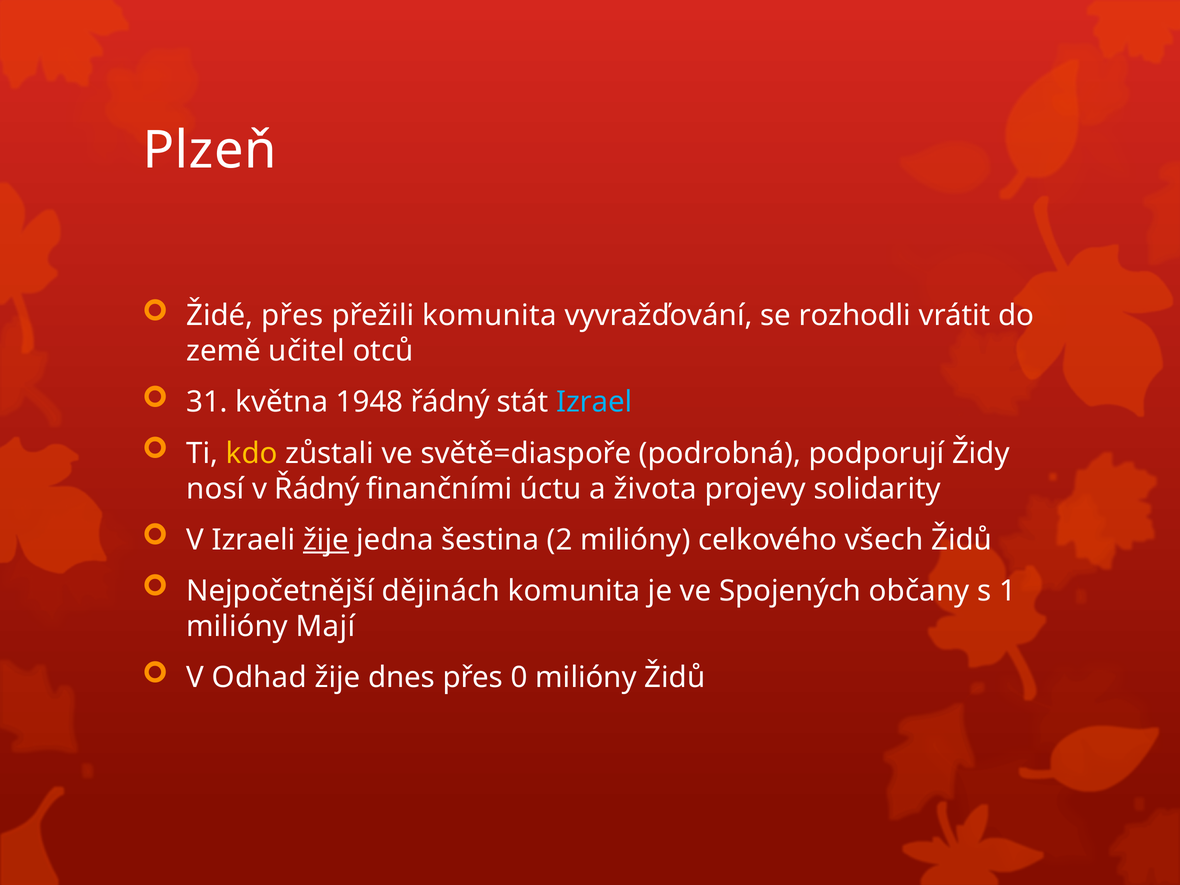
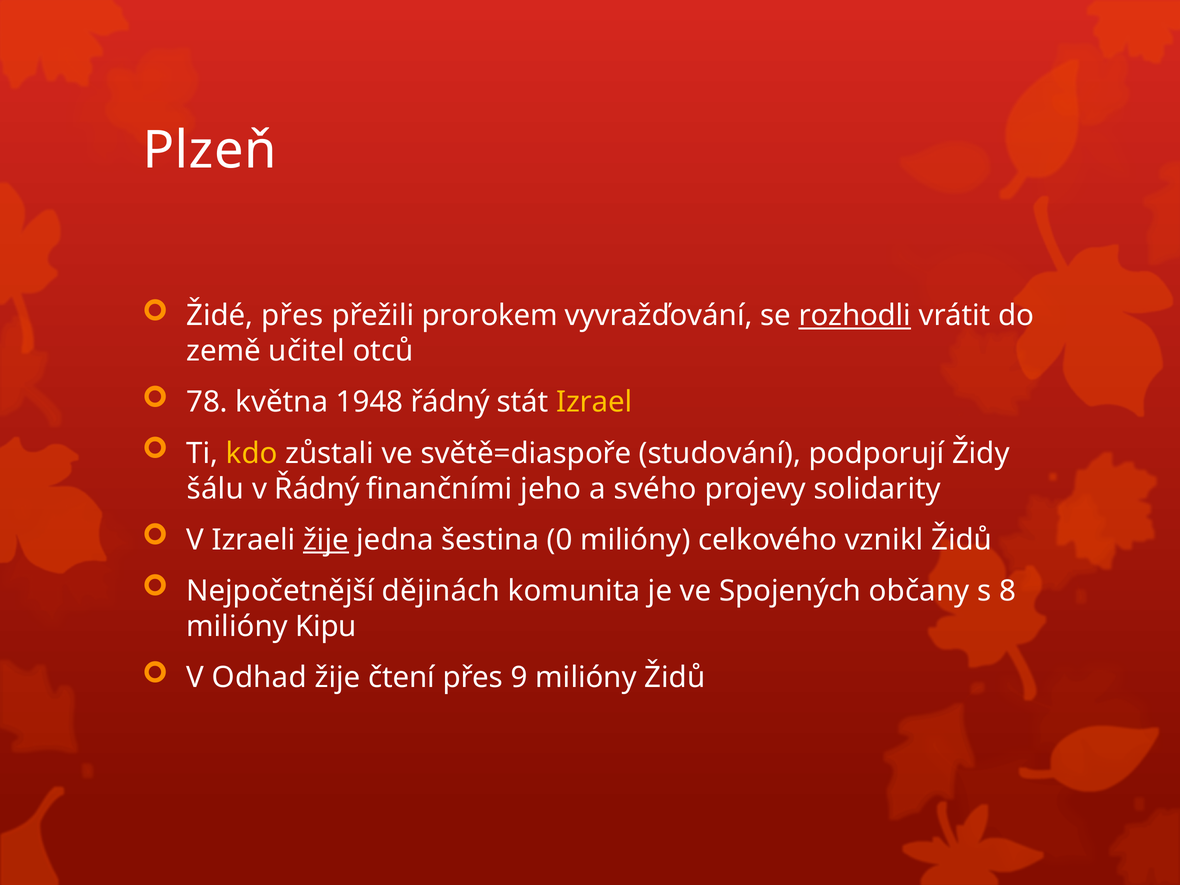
přežili komunita: komunita -> prorokem
rozhodli underline: none -> present
31: 31 -> 78
Izrael colour: light blue -> yellow
podrobná: podrobná -> studování
nosí: nosí -> šálu
úctu: úctu -> jeho
života: života -> svého
2: 2 -> 0
všech: všech -> vznikl
1: 1 -> 8
Mají: Mají -> Kipu
dnes: dnes -> čtení
0: 0 -> 9
